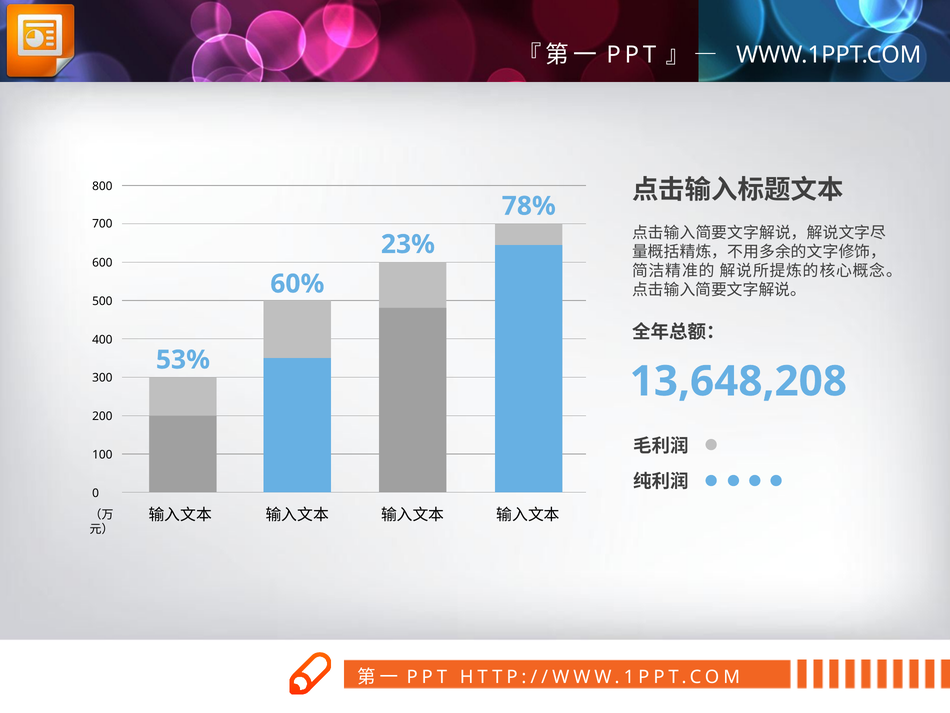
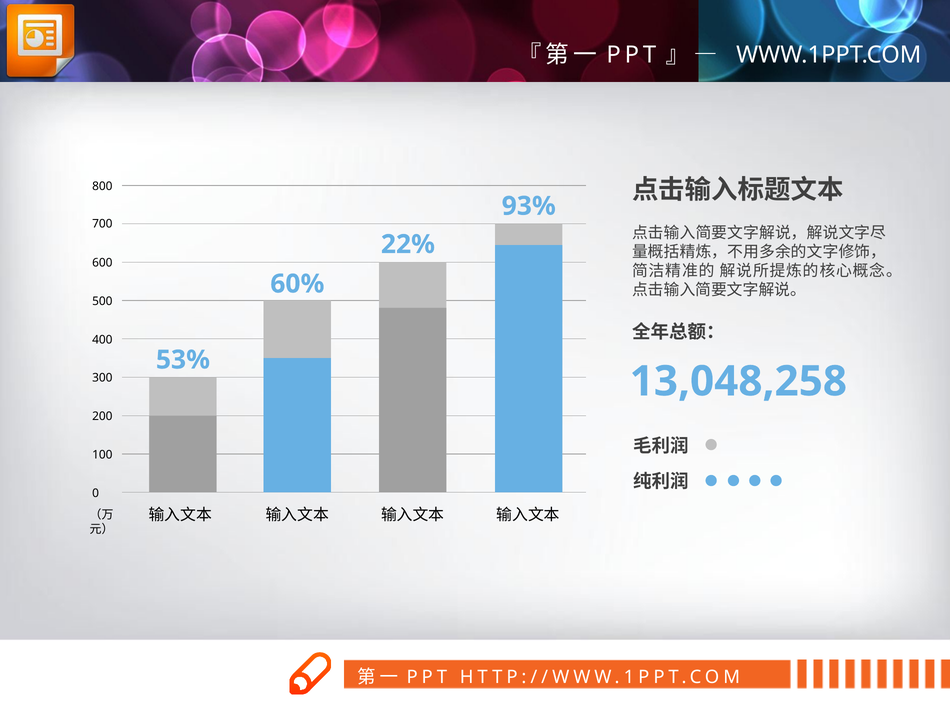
78%: 78% -> 93%
23%: 23% -> 22%
13,648,208: 13,648,208 -> 13,048,258
